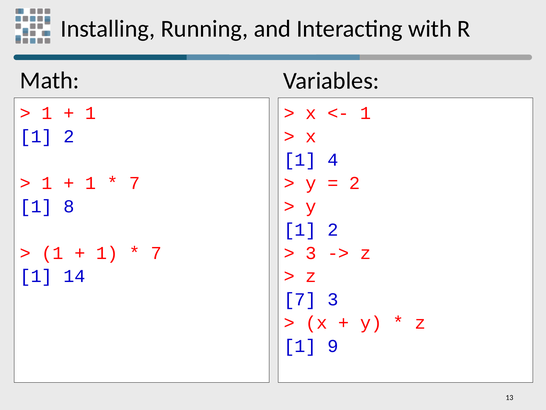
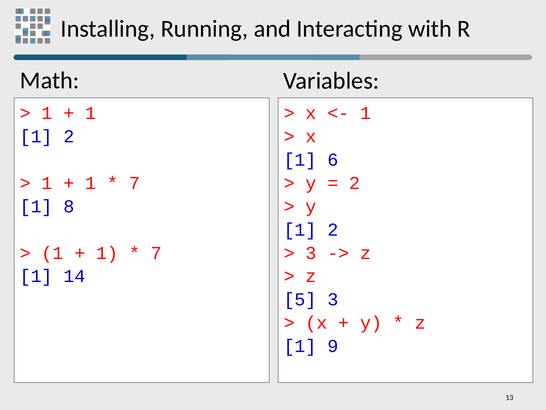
4: 4 -> 6
7 at (300, 299): 7 -> 5
